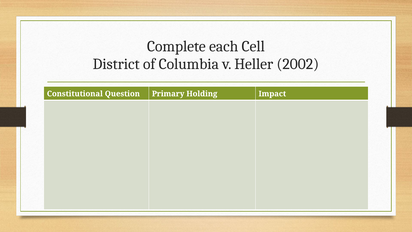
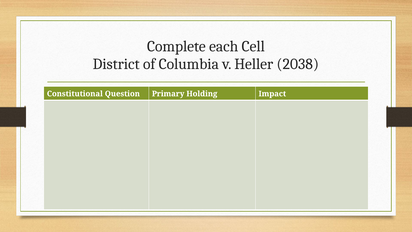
2002: 2002 -> 2038
